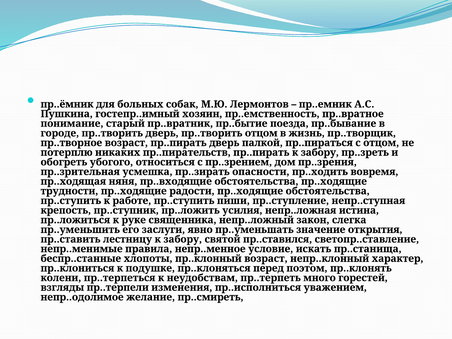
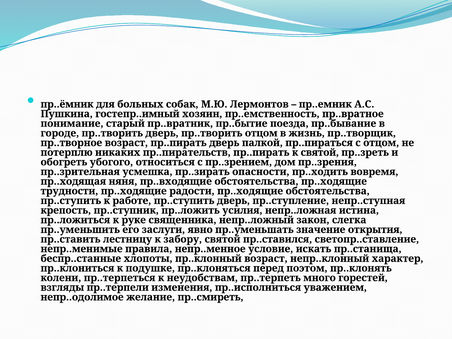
пр..пирать к забору: забору -> святой
пр..ступить пиши: пиши -> дверь
